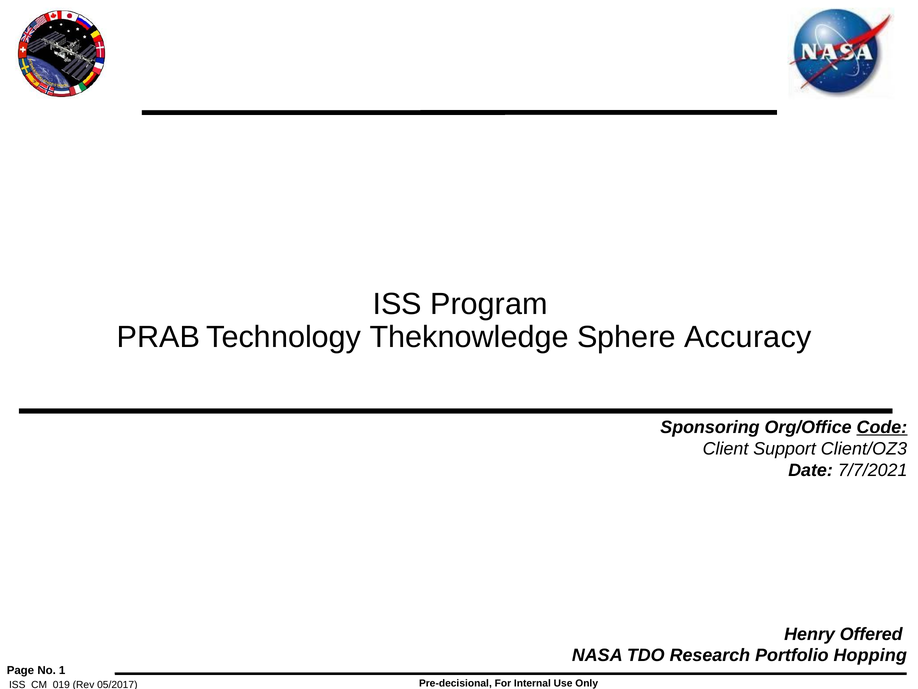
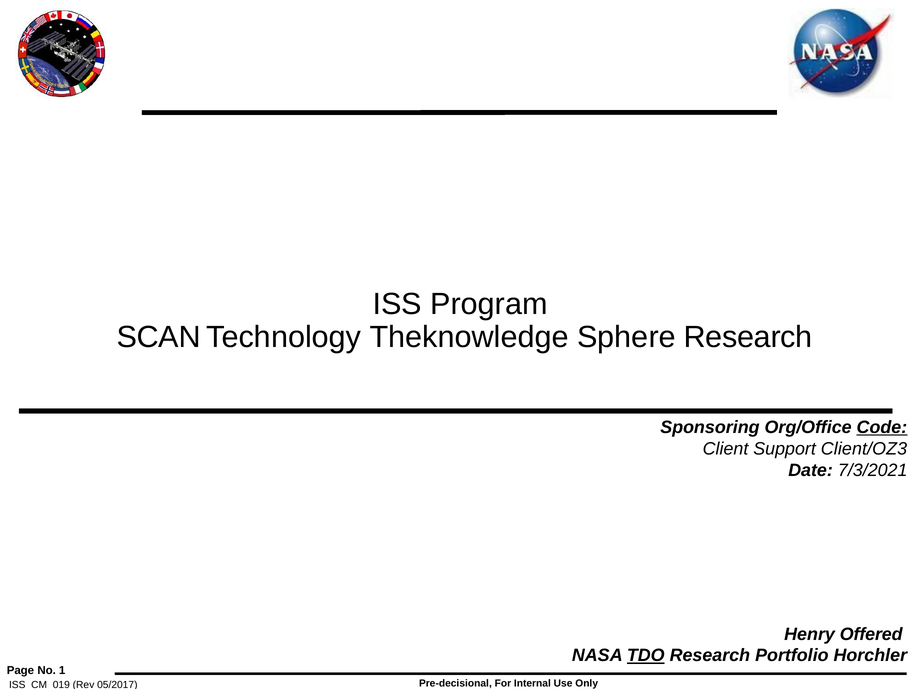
PRAB: PRAB -> SCAN
Sphere Accuracy: Accuracy -> Research
7/7/2021: 7/7/2021 -> 7/3/2021
TDO underline: none -> present
Hopping: Hopping -> Horchler
